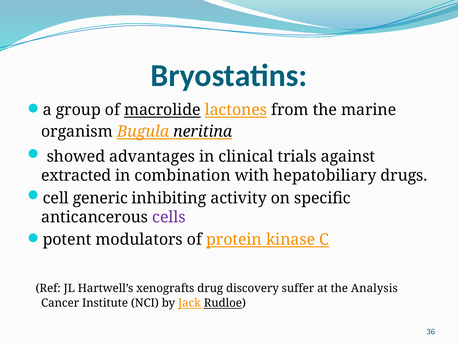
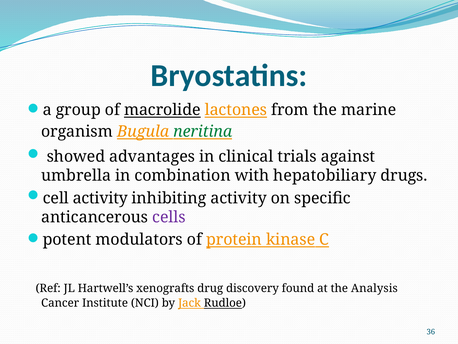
neritina colour: black -> green
extracted: extracted -> umbrella
cell generic: generic -> activity
suffer: suffer -> found
